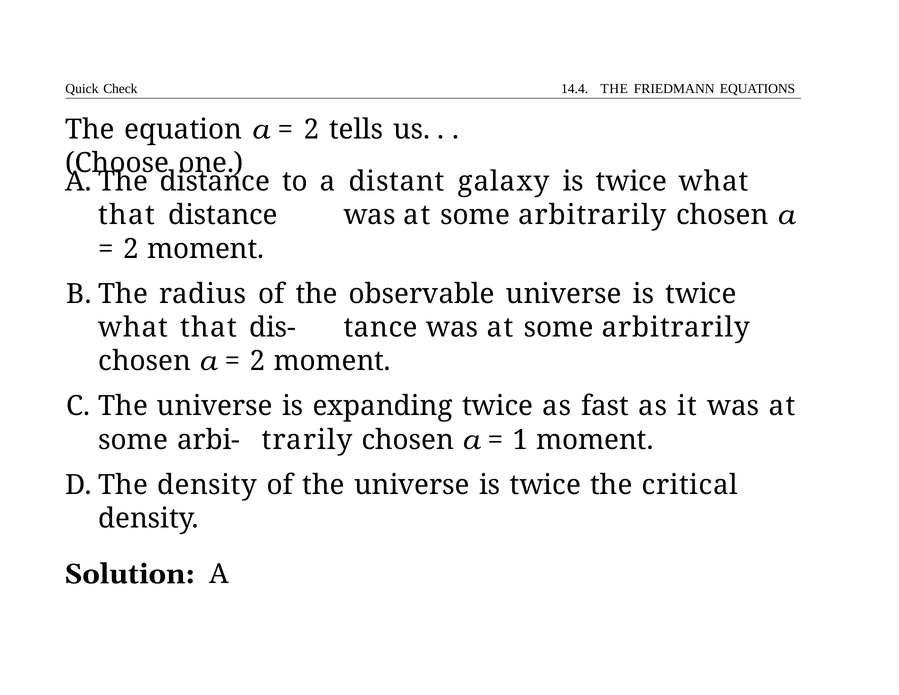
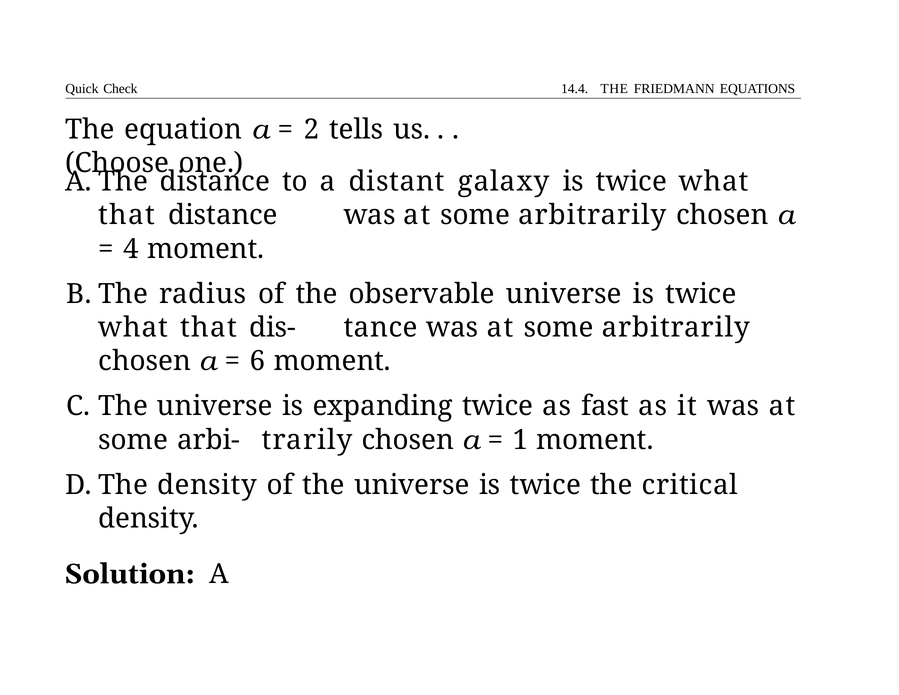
2 at (131, 249): 2 -> 4
2 at (257, 361): 2 -> 6
